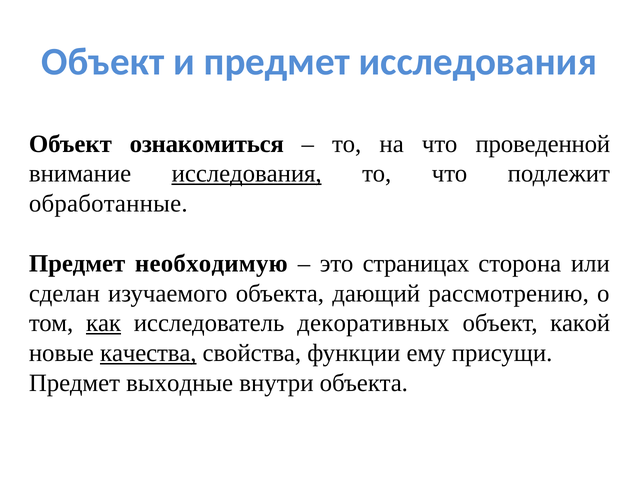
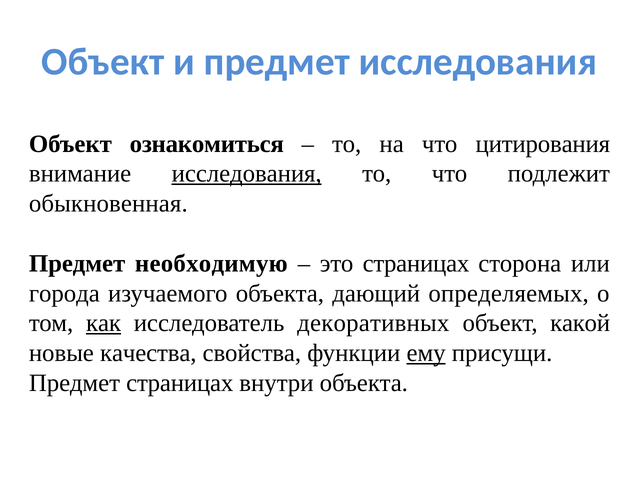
проведенной: проведенной -> цитирования
обработанные: обработанные -> обыкновенная
сделан: сделан -> города
рассмотрению: рассмотрению -> определяемых
качества underline: present -> none
ему underline: none -> present
Предмет выходные: выходные -> страницах
